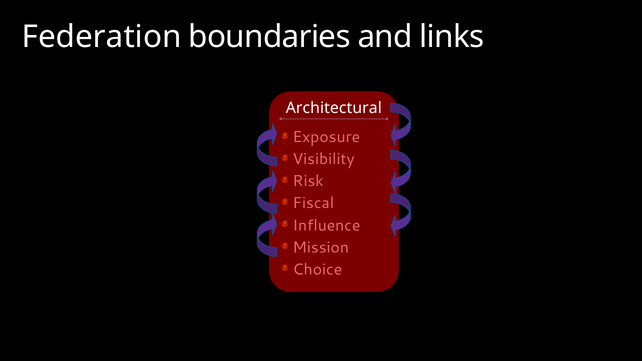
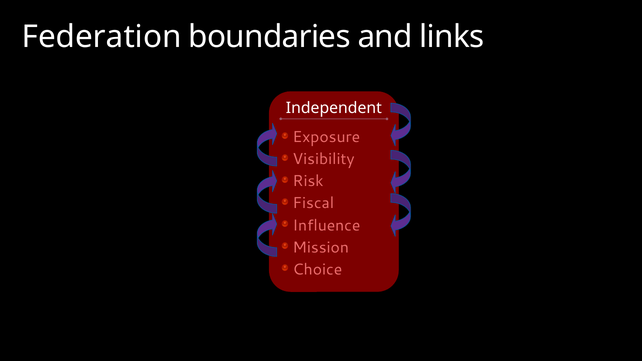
Architectural: Architectural -> Independent
